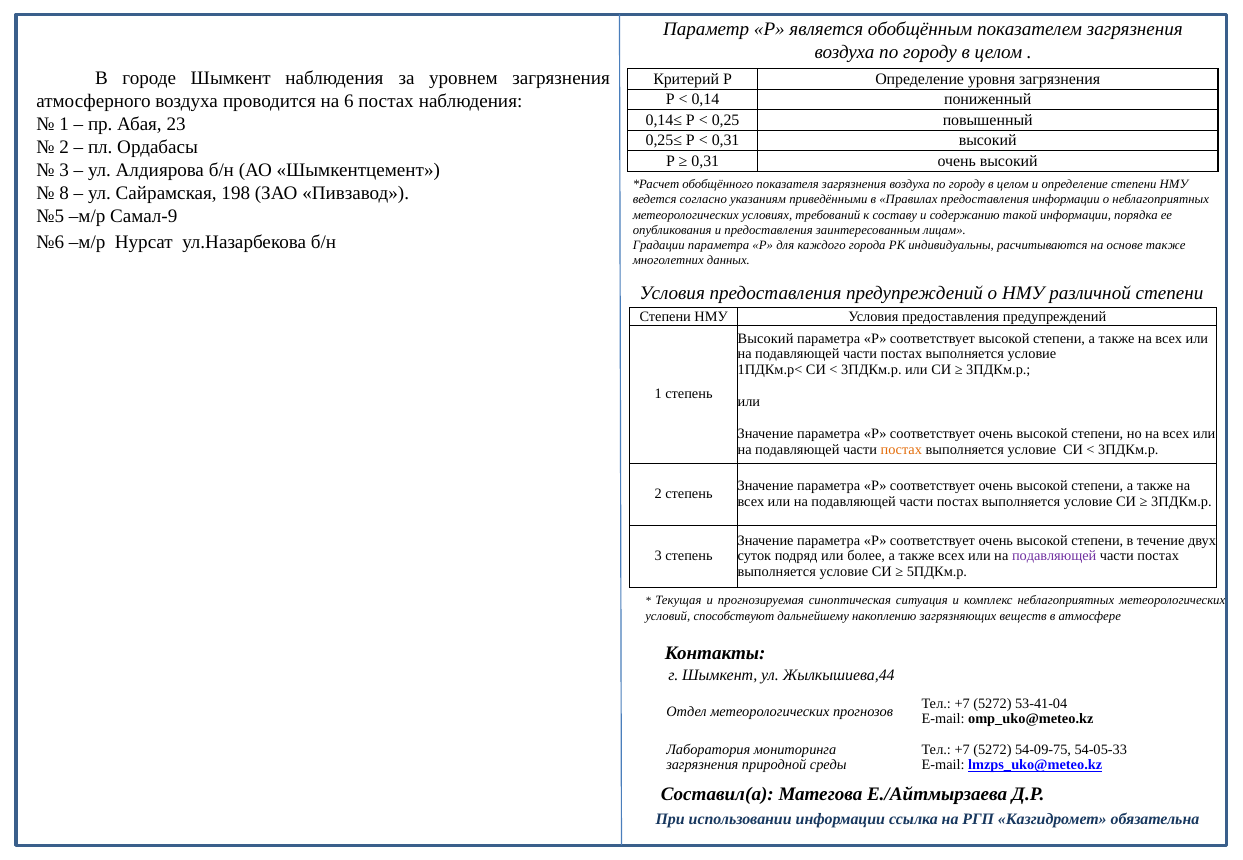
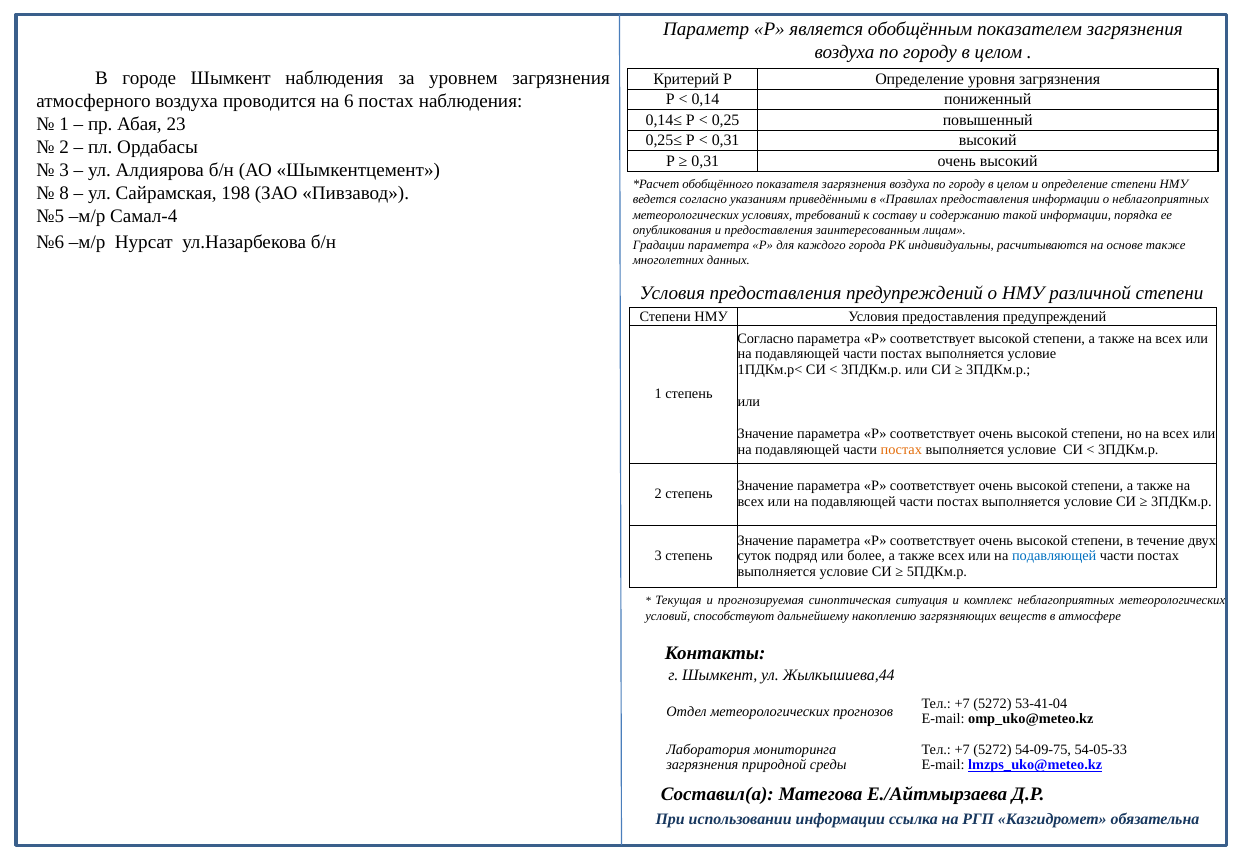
Самал-9: Самал-9 -> Самал-4
Высокий at (766, 339): Высокий -> Согласно
подавляющей at (1054, 557) colour: purple -> blue
